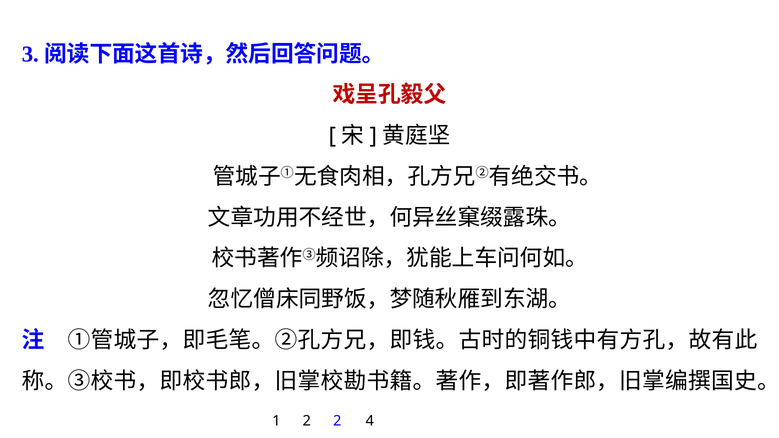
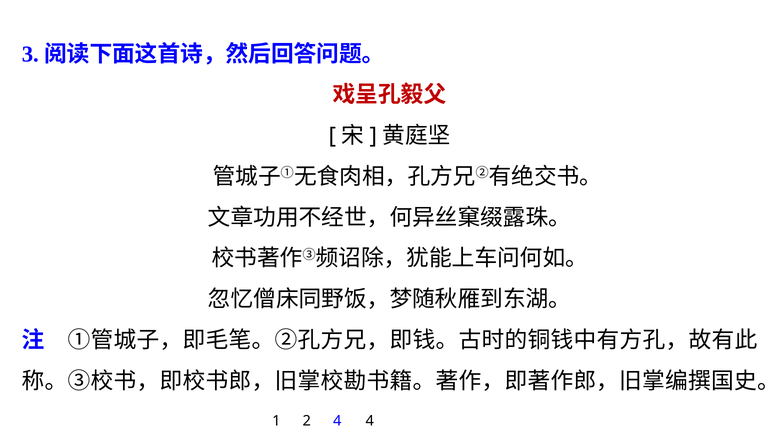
2 2: 2 -> 4
